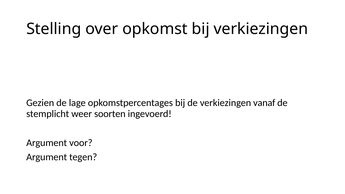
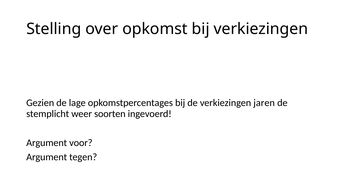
vanaf: vanaf -> jaren
